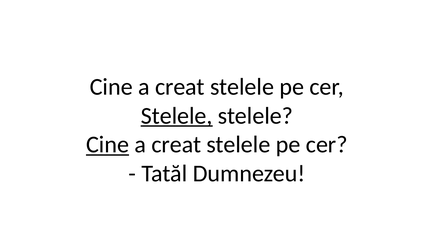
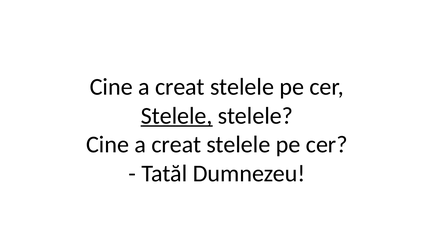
Cine at (108, 145) underline: present -> none
